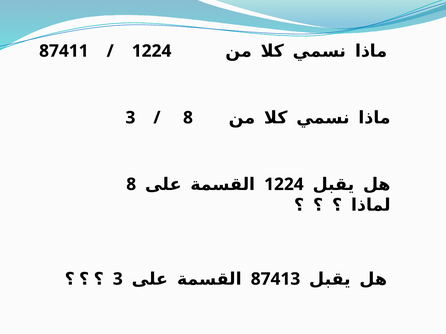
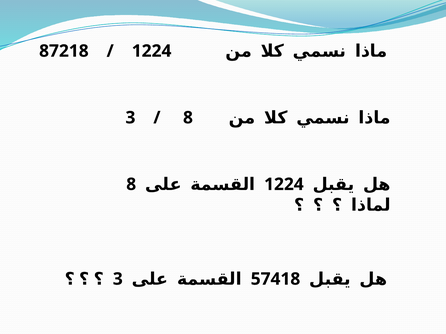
87411: 87411 -> 87218
87413: 87413 -> 57418
